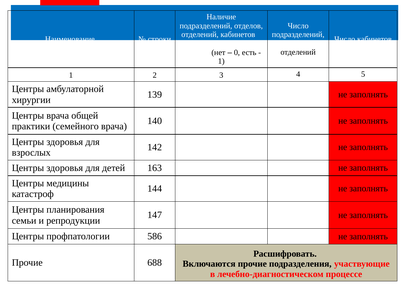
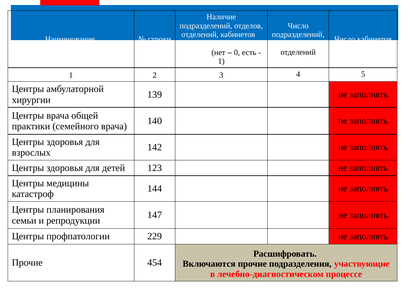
163: 163 -> 123
586: 586 -> 229
688: 688 -> 454
